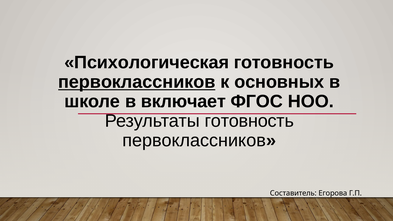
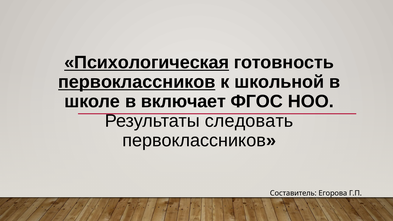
Психологическая underline: none -> present
основных: основных -> школьной
Результаты готовность: готовность -> следовать
